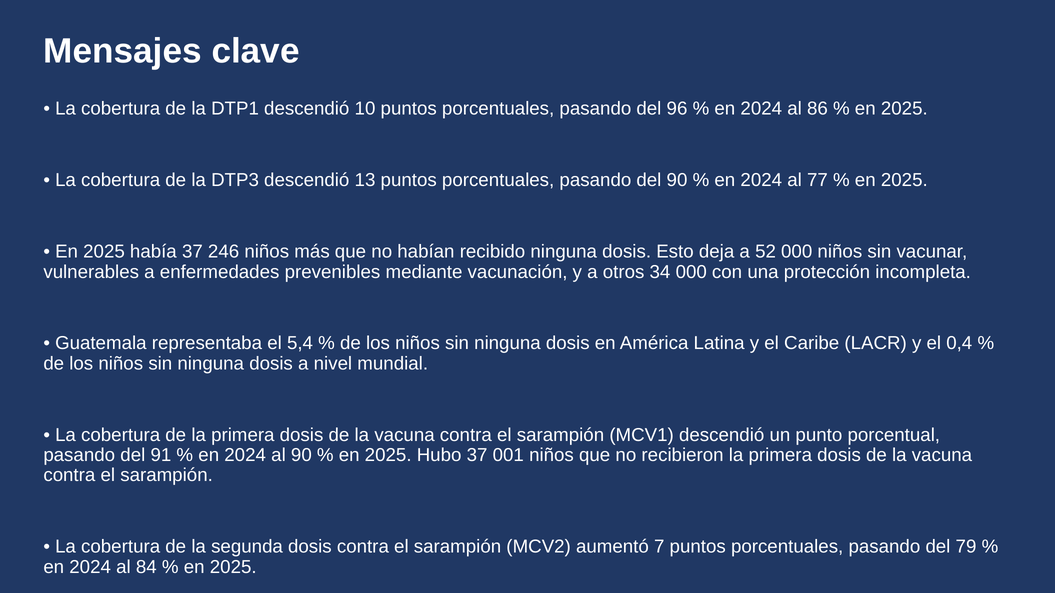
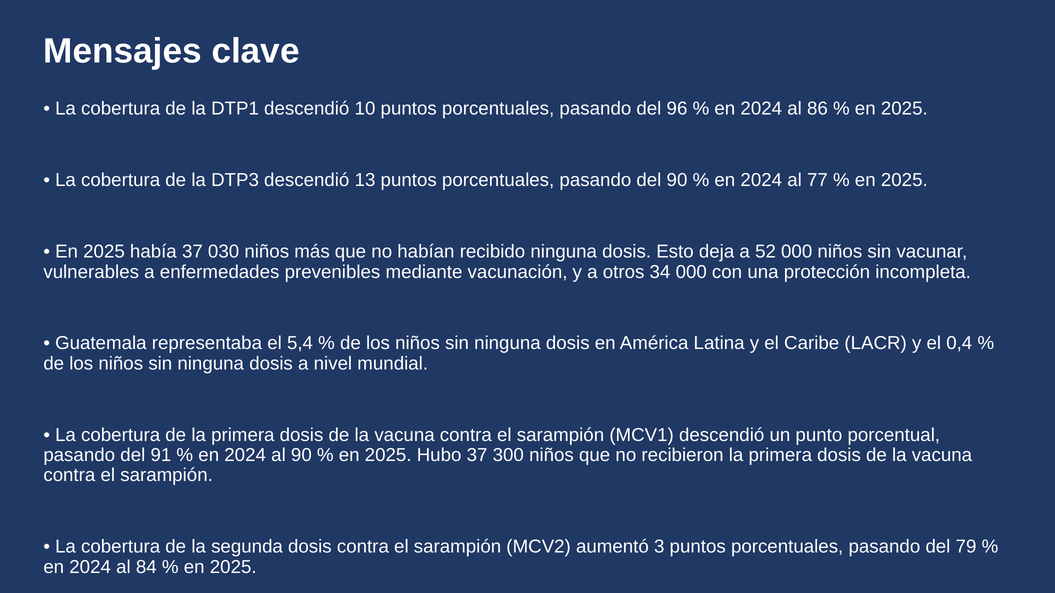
246: 246 -> 030
001: 001 -> 300
7: 7 -> 3
